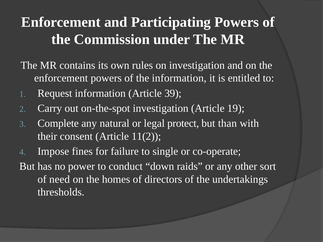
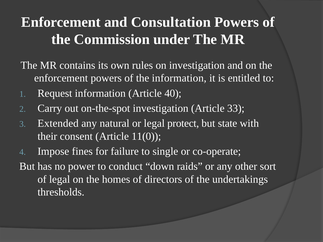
Participating: Participating -> Consultation
39: 39 -> 40
19: 19 -> 33
Complete: Complete -> Extended
than: than -> state
11(2: 11(2 -> 11(0
of need: need -> legal
